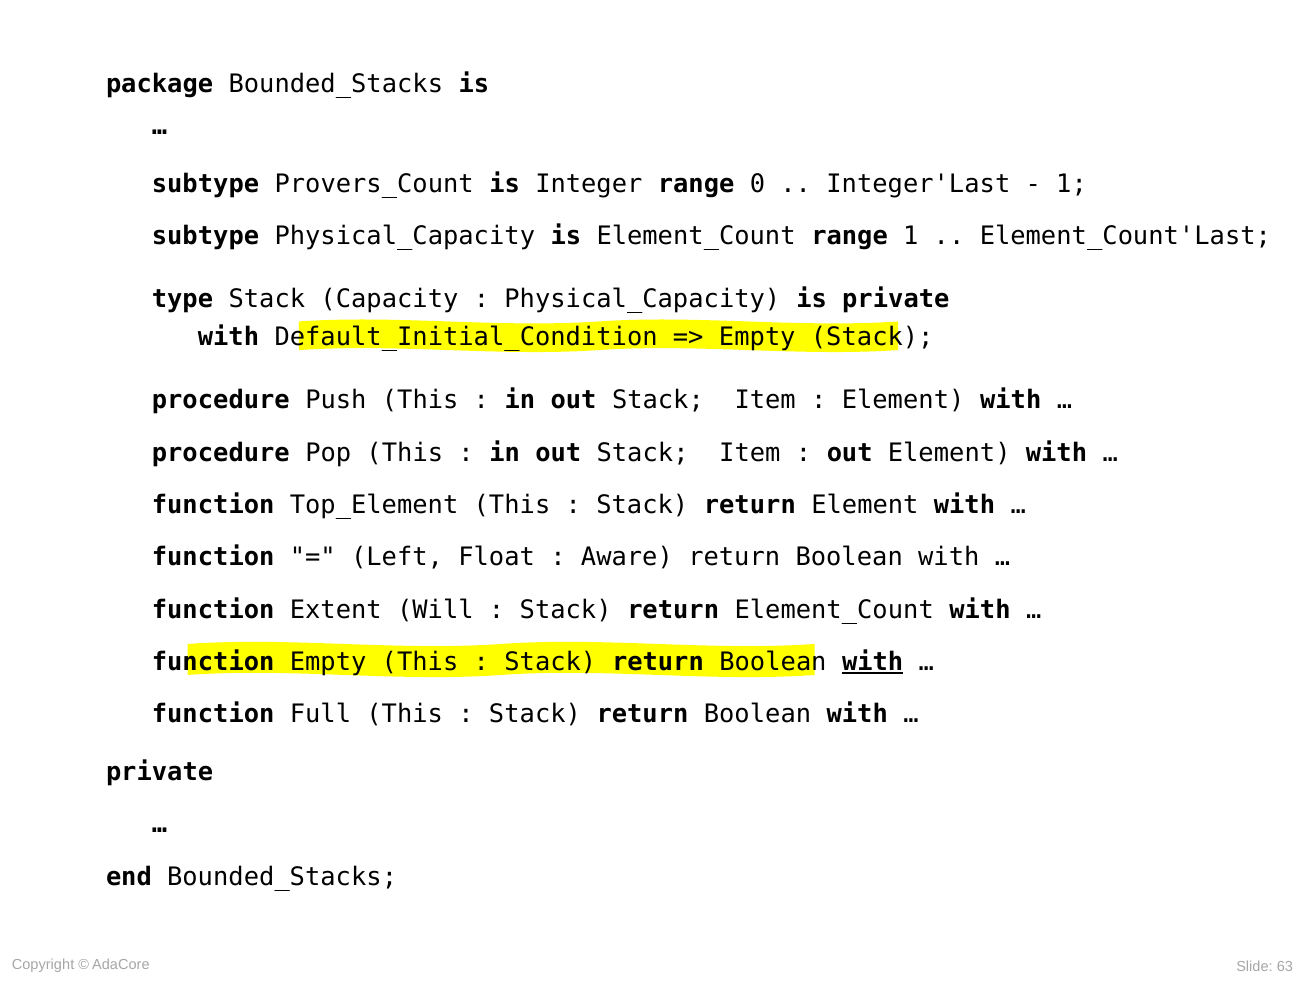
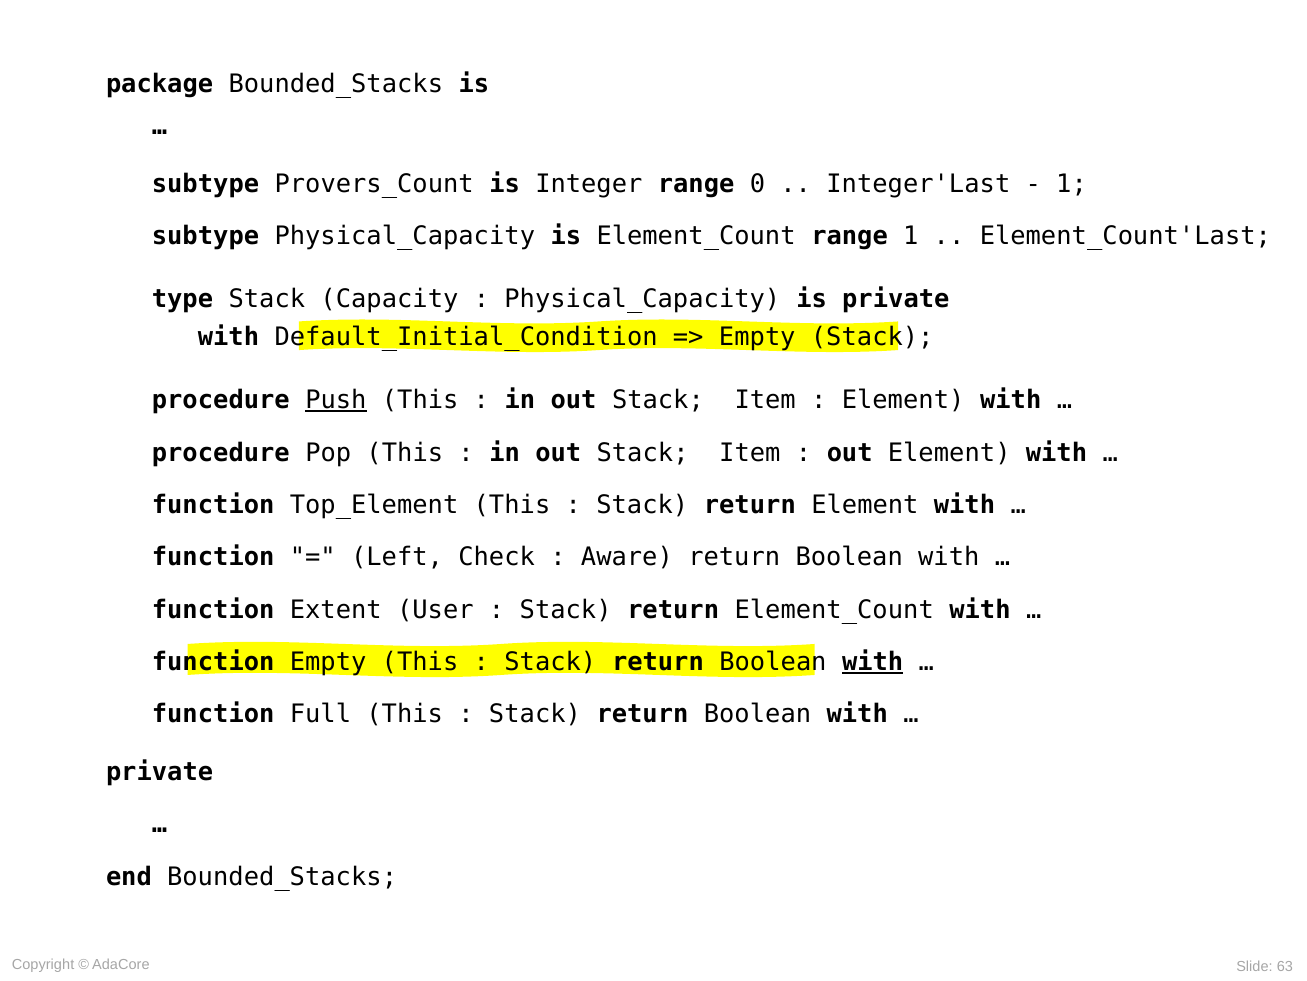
Push underline: none -> present
Float: Float -> Check
Will: Will -> User
